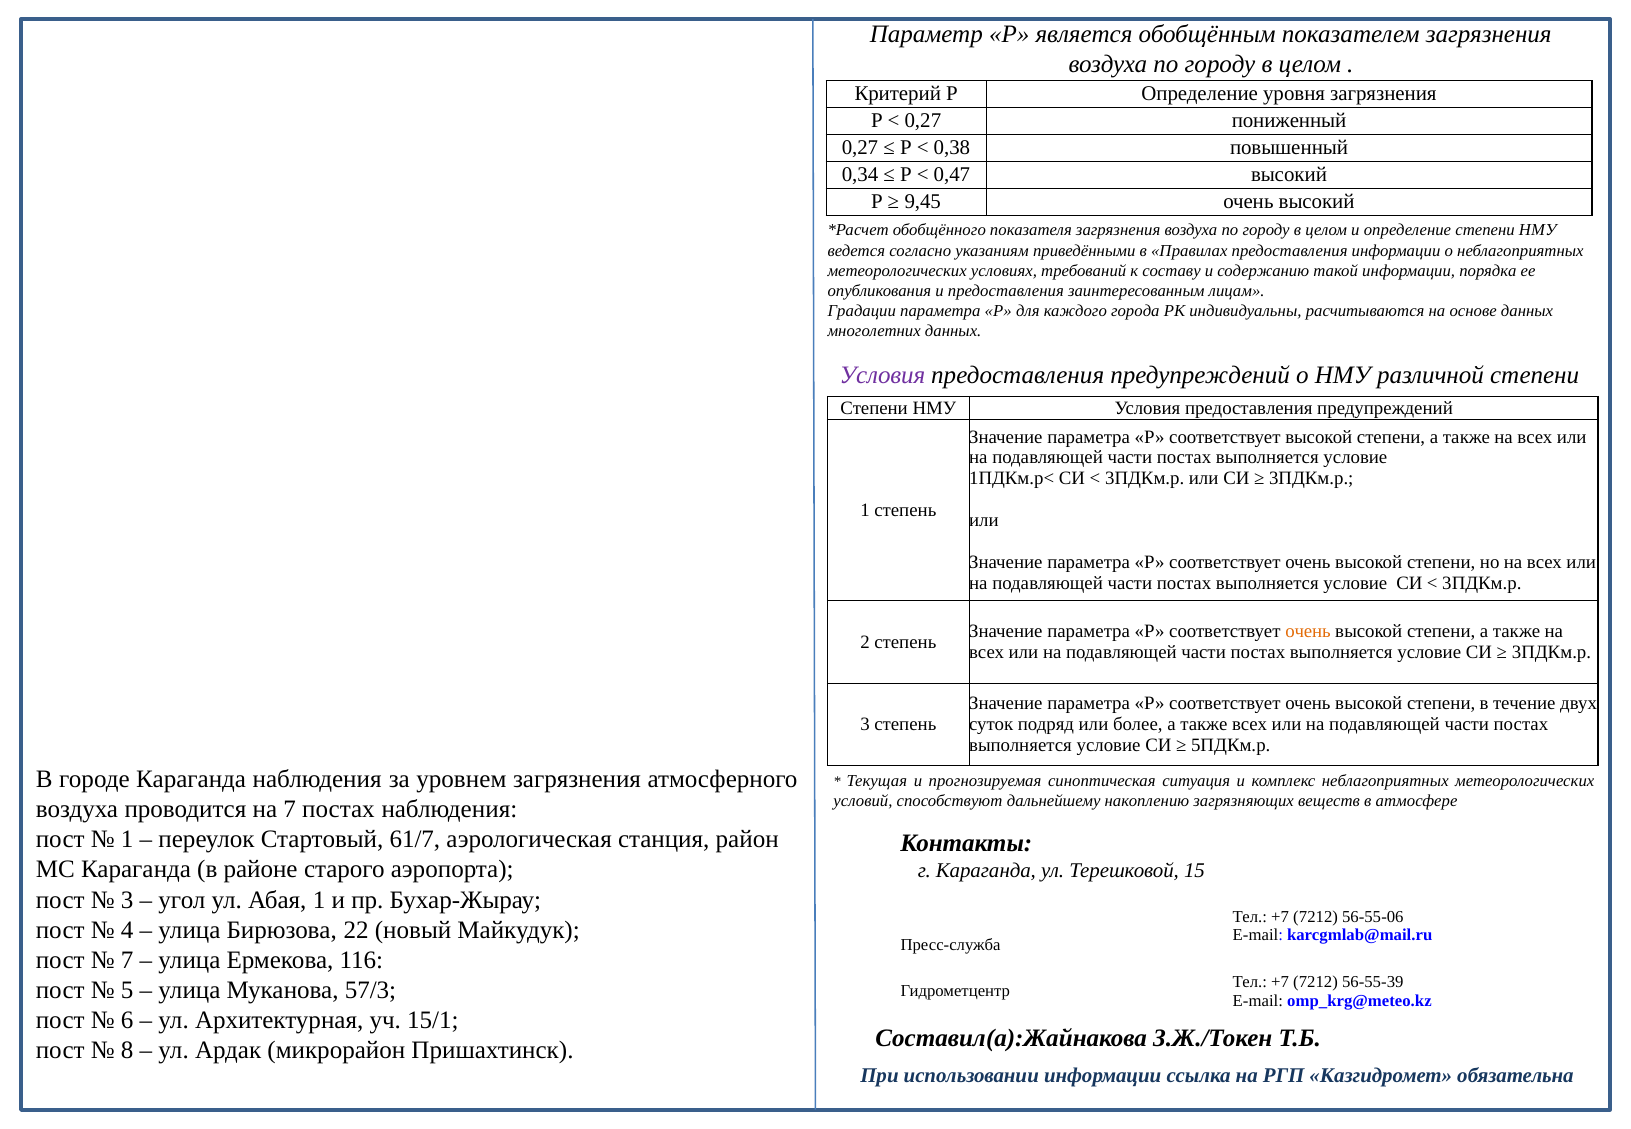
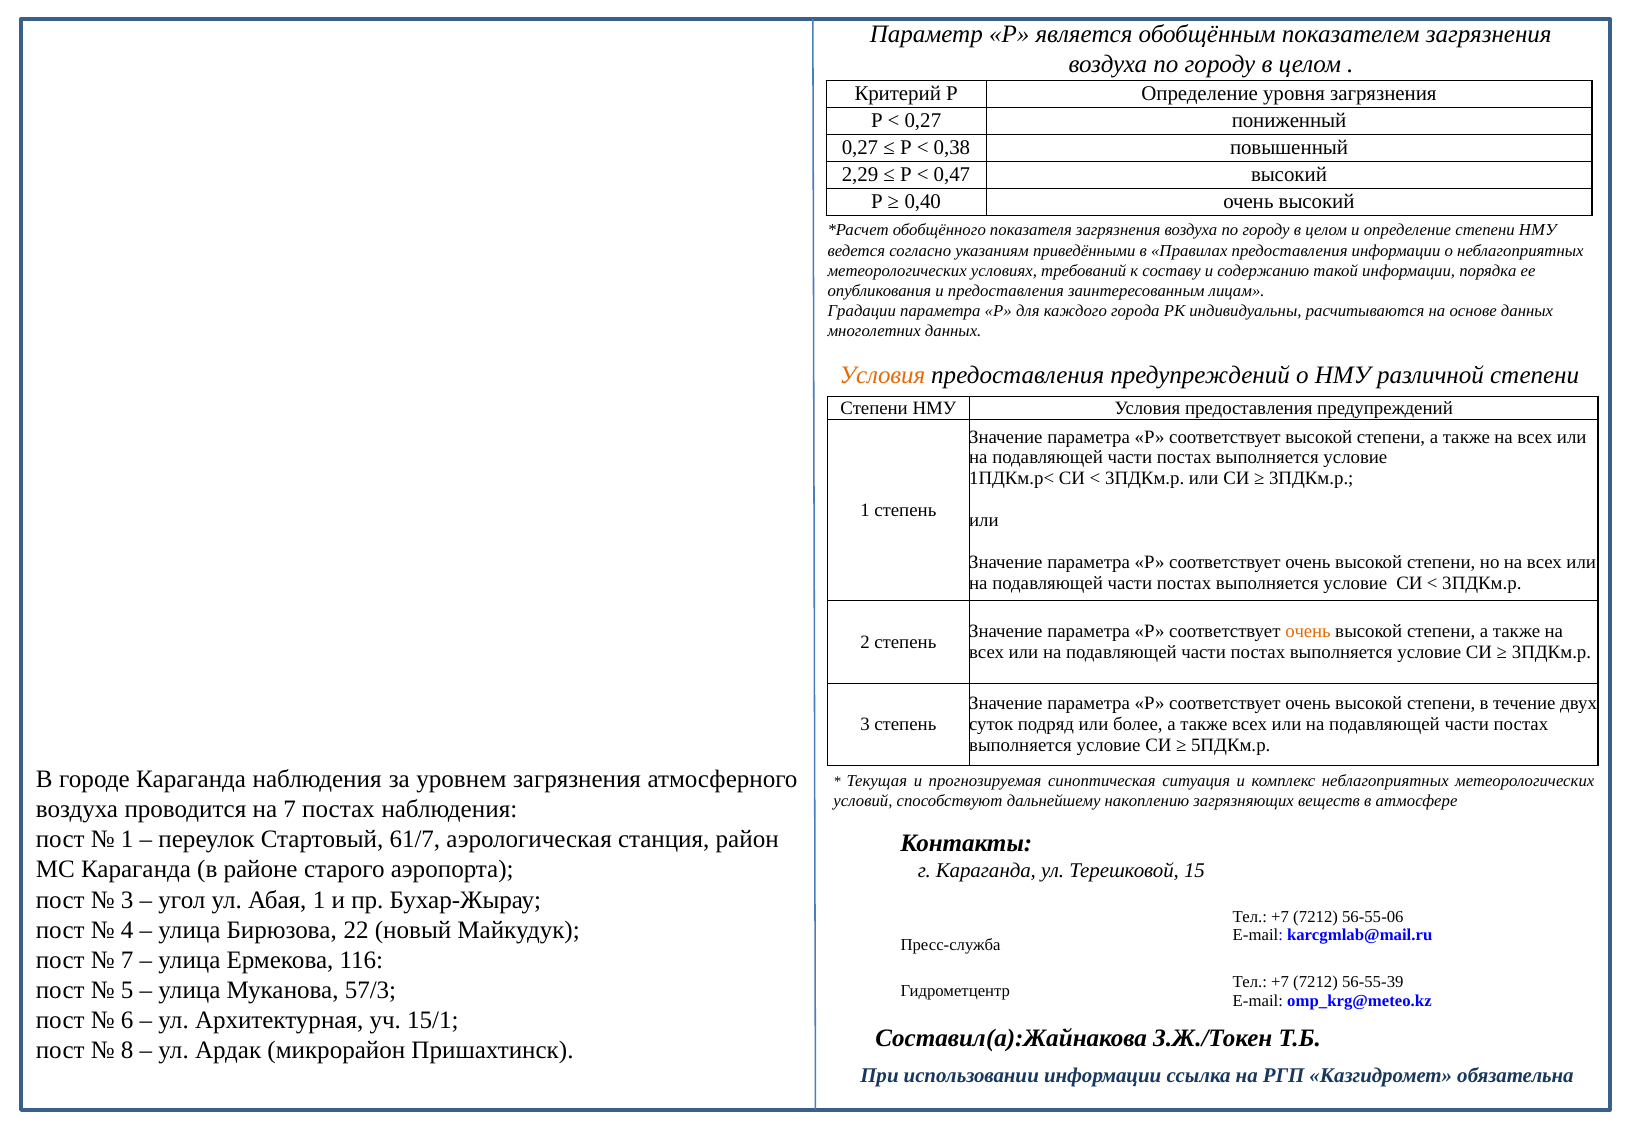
0,34: 0,34 -> 2,29
9,45: 9,45 -> 0,40
Условия at (882, 375) colour: purple -> orange
